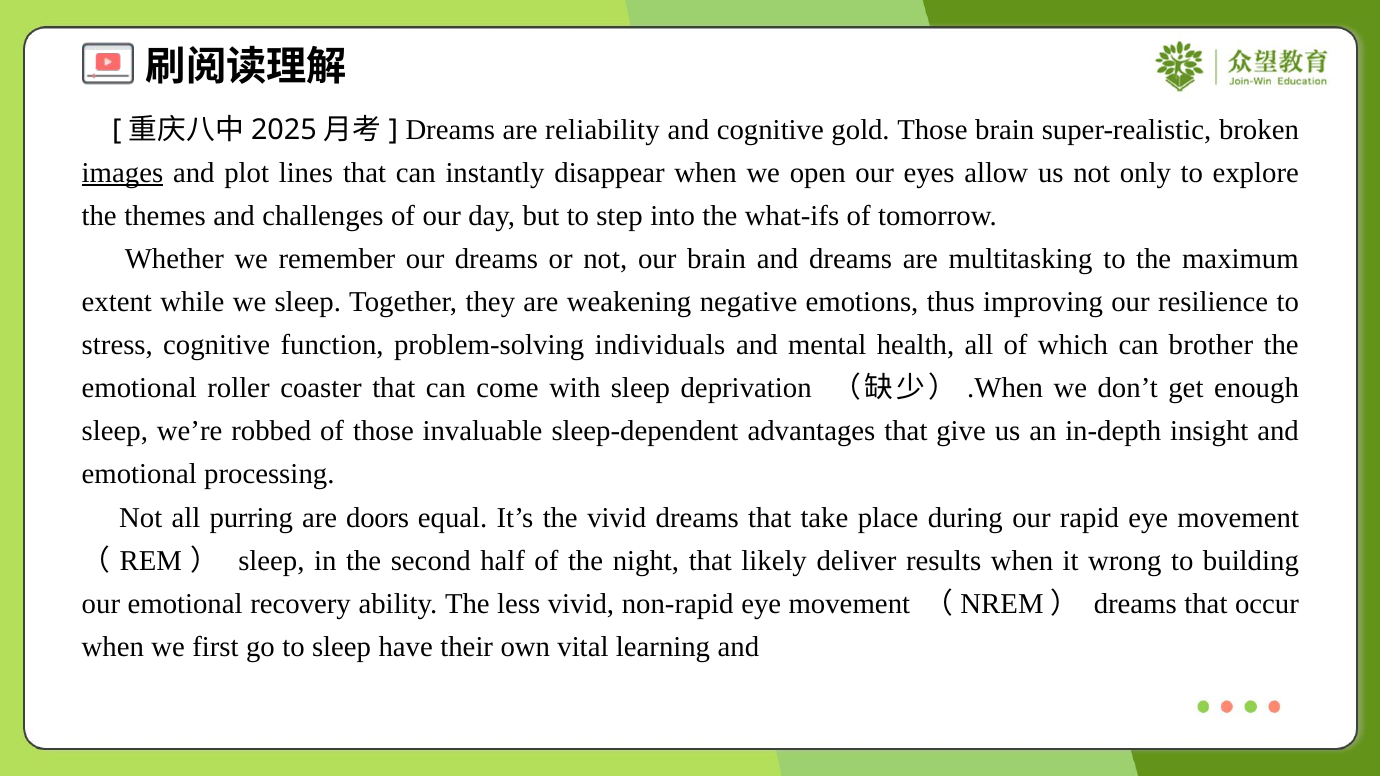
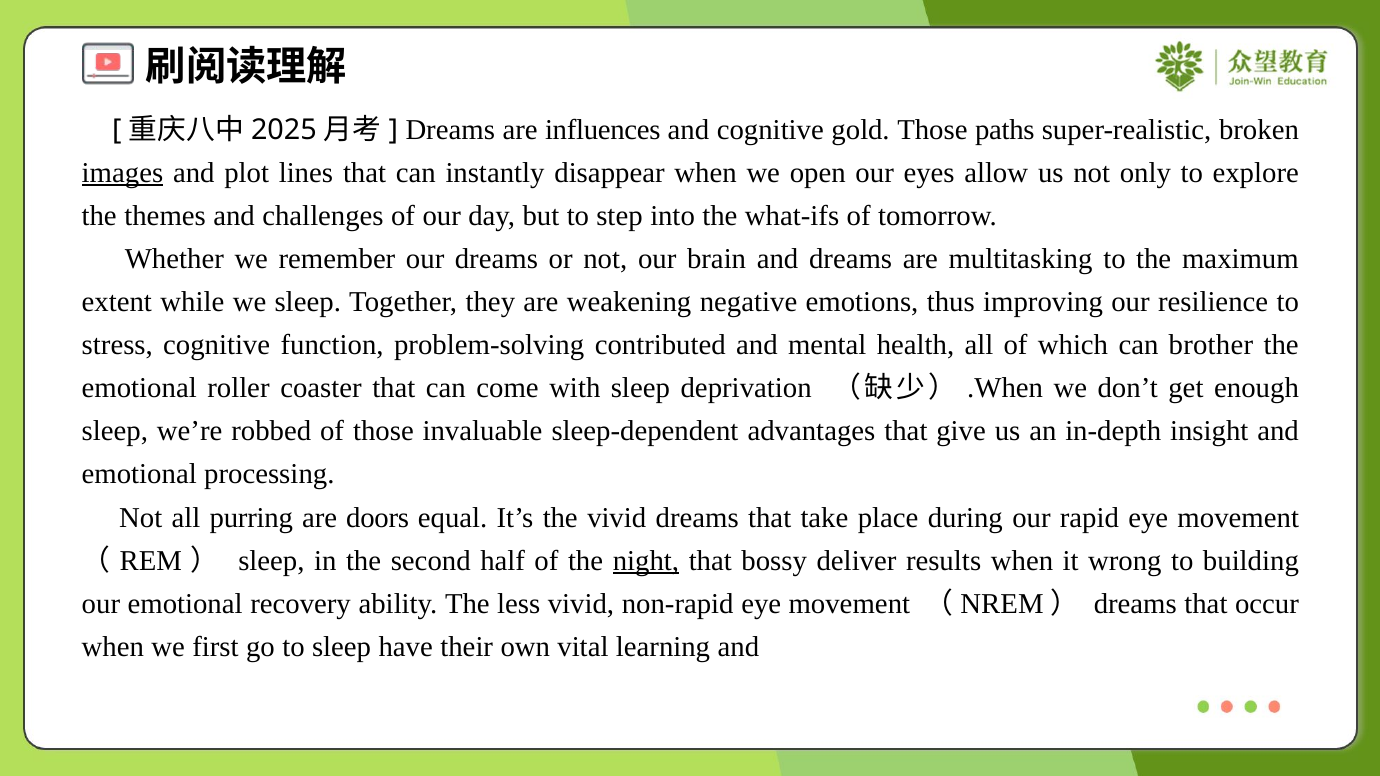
reliability: reliability -> influences
Those brain: brain -> paths
individuals: individuals -> contributed
night underline: none -> present
likely: likely -> bossy
